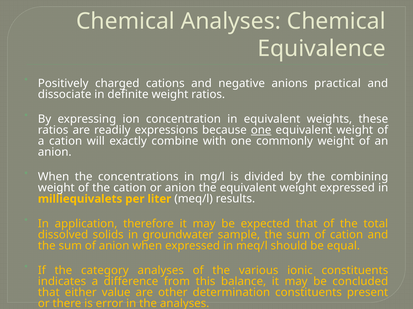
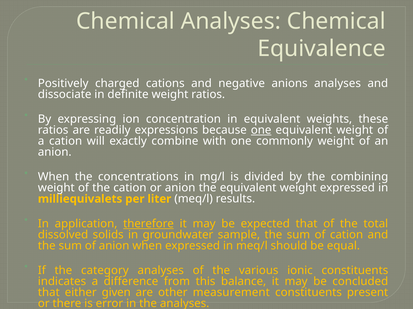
anions practical: practical -> analyses
therefore underline: none -> present
value: value -> given
determination: determination -> measurement
